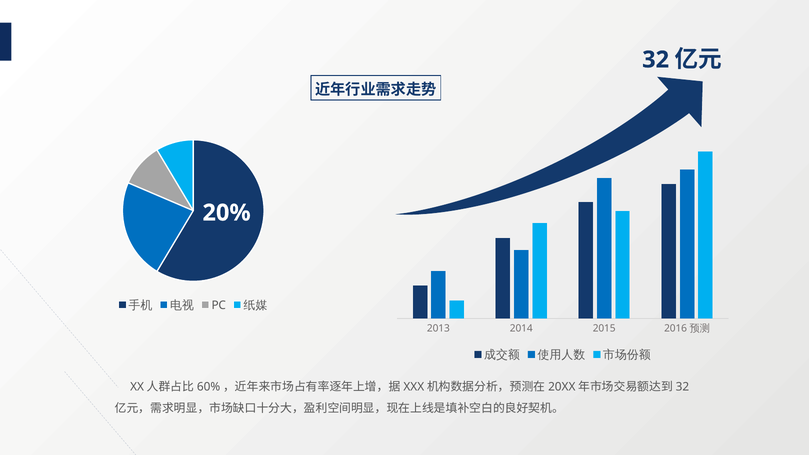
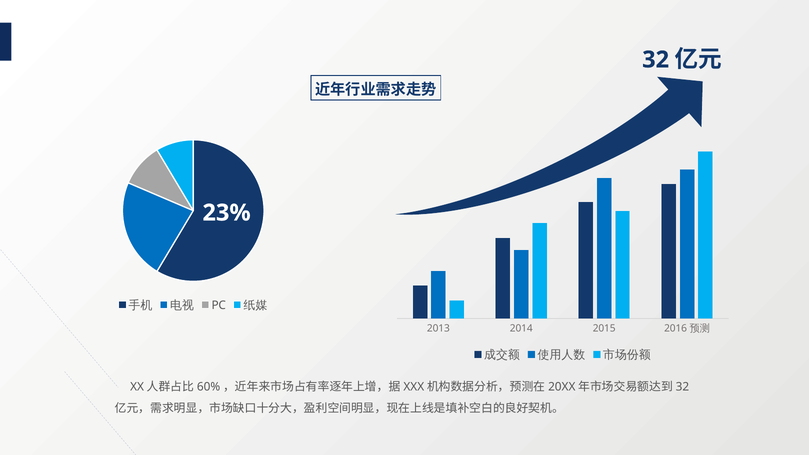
20%: 20% -> 23%
